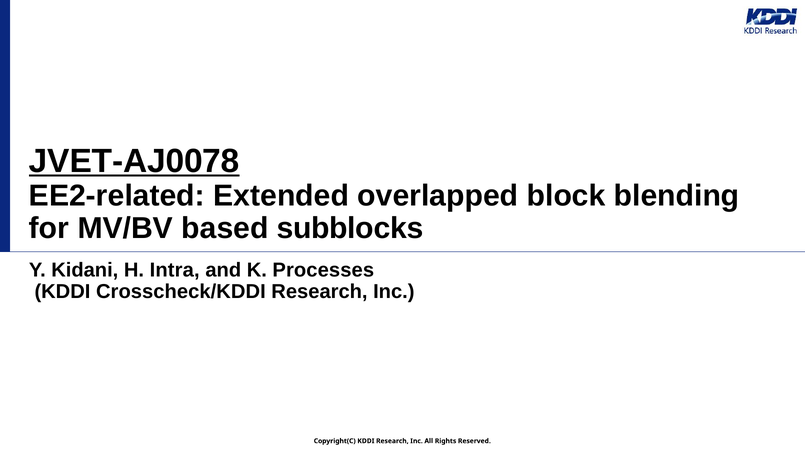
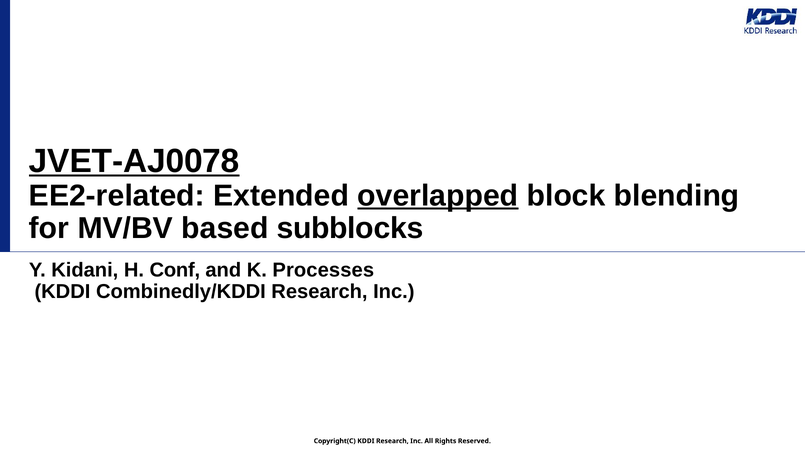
overlapped underline: none -> present
Intra: Intra -> Conf
Crosscheck/KDDI: Crosscheck/KDDI -> Combinedly/KDDI
